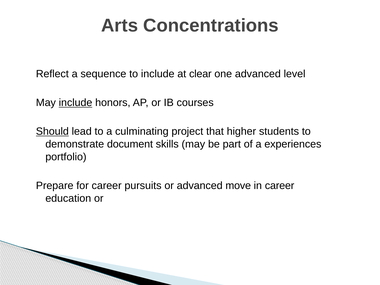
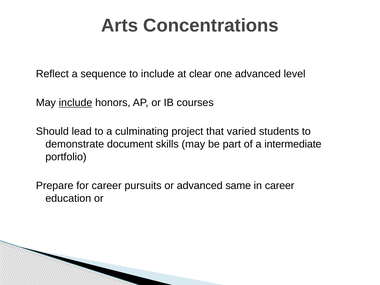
Should underline: present -> none
higher: higher -> varied
experiences: experiences -> intermediate
move: move -> same
